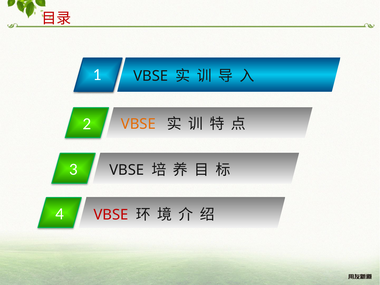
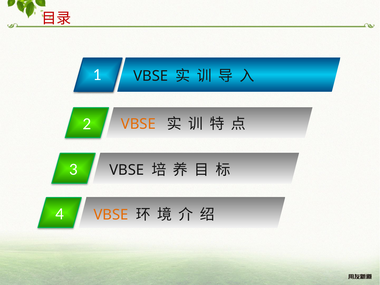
VBSE at (111, 215) colour: red -> orange
